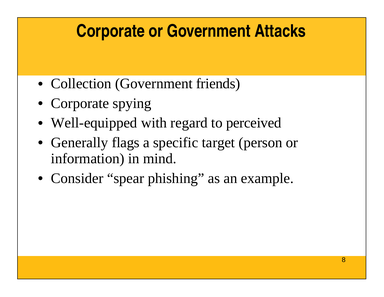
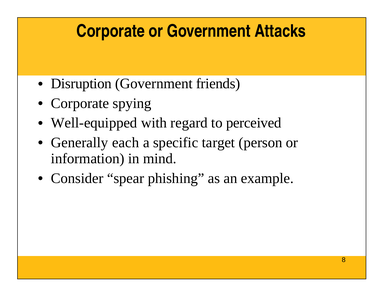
Collection: Collection -> Disruption
flags: flags -> each
